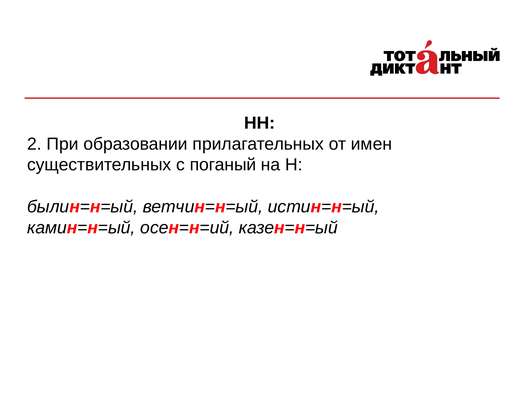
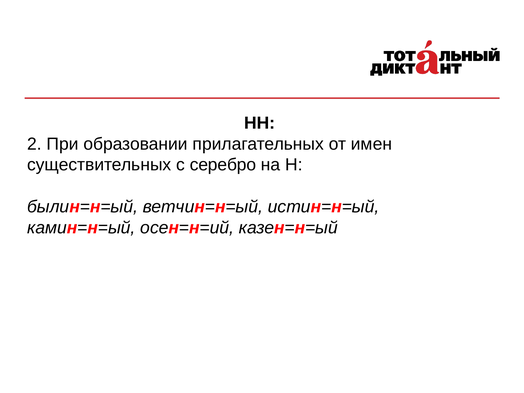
поганый: поганый -> серебро
